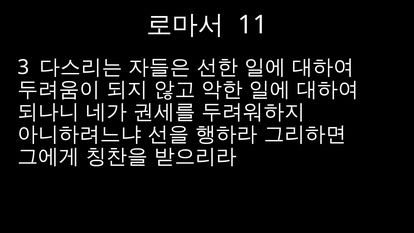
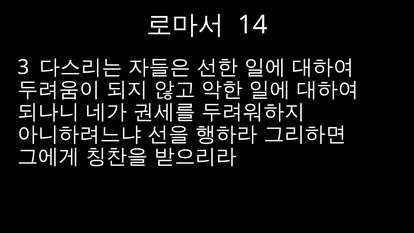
11: 11 -> 14
